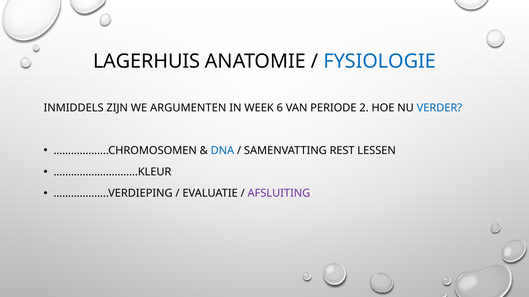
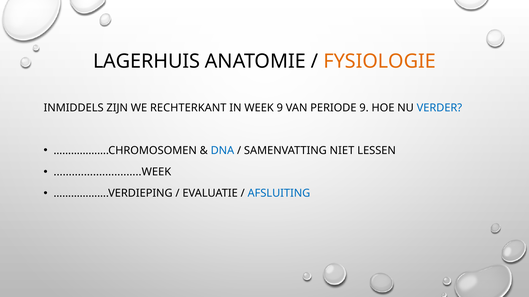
FYSIOLOGIE colour: blue -> orange
ARGUMENTEN: ARGUMENTEN -> RECHTERKANT
WEEK 6: 6 -> 9
PERIODE 2: 2 -> 9
REST: REST -> NIET
.............................KLEUR: .............................KLEUR -> .............................WEEK
AFSLUITING colour: purple -> blue
